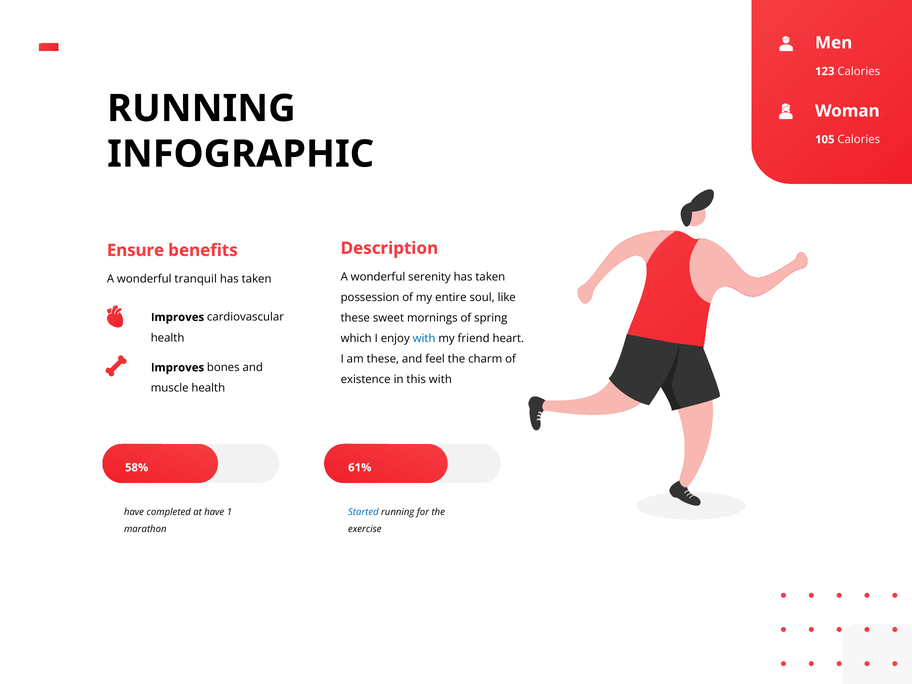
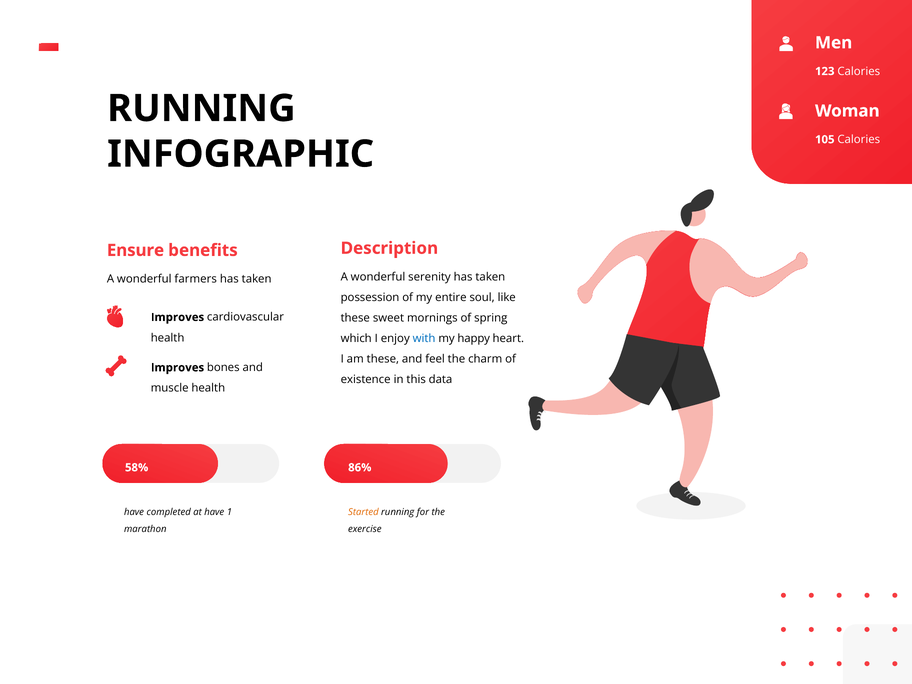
tranquil: tranquil -> farmers
friend: friend -> happy
this with: with -> data
61%: 61% -> 86%
Started colour: blue -> orange
